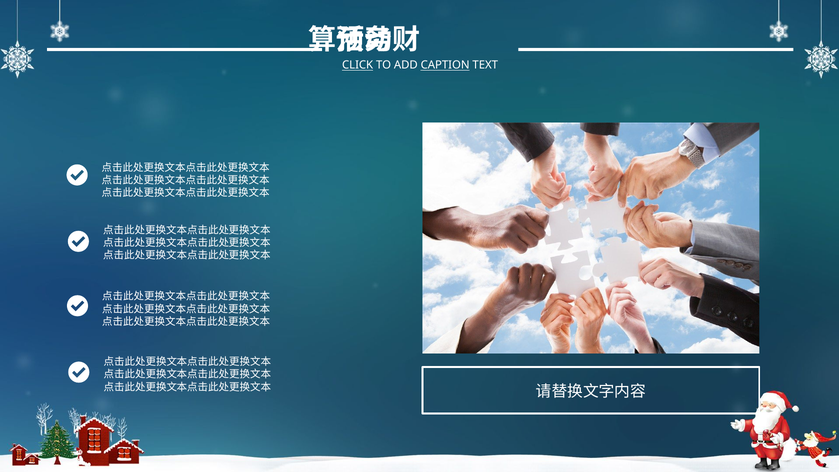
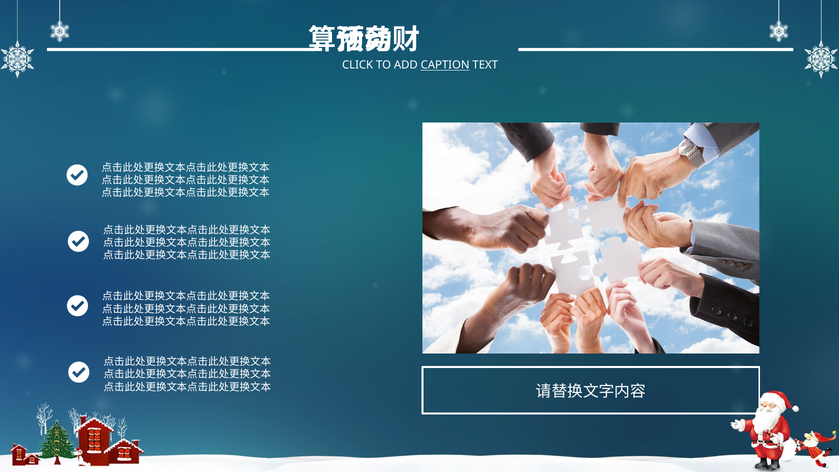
CLICK underline: present -> none
